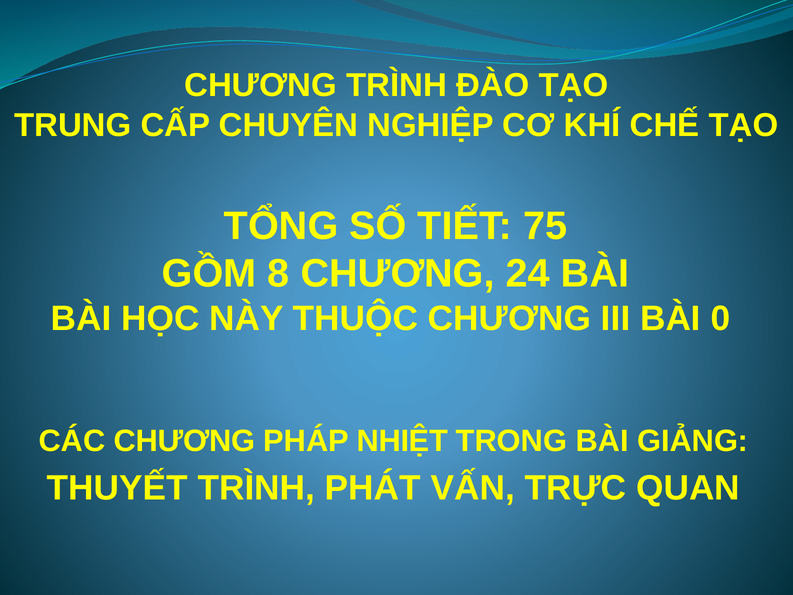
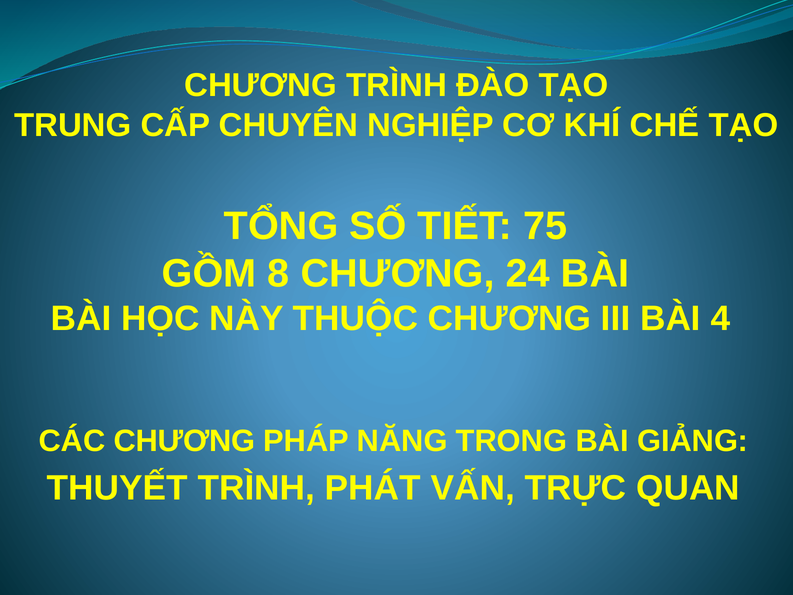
0: 0 -> 4
NHIỆT: NHIỆT -> NĂNG
